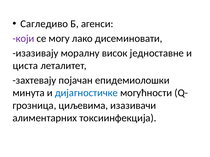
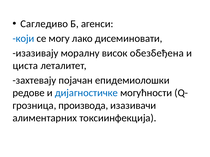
који colour: purple -> blue
једноставне: једноставне -> обезбеђена
минута: минута -> редове
циљевима: циљевима -> производа
